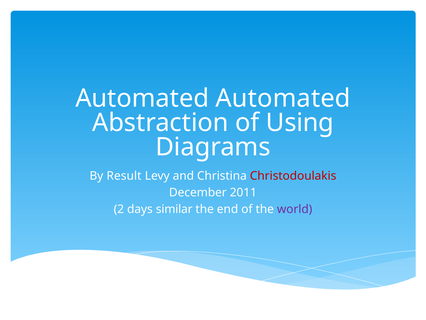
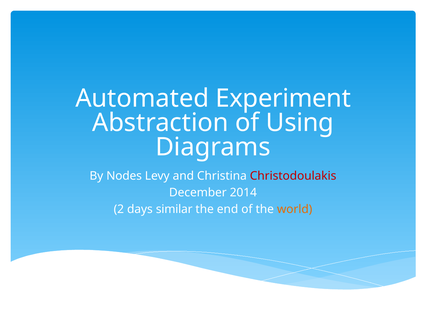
Automated Automated: Automated -> Experiment
Result: Result -> Nodes
2011: 2011 -> 2014
world colour: purple -> orange
